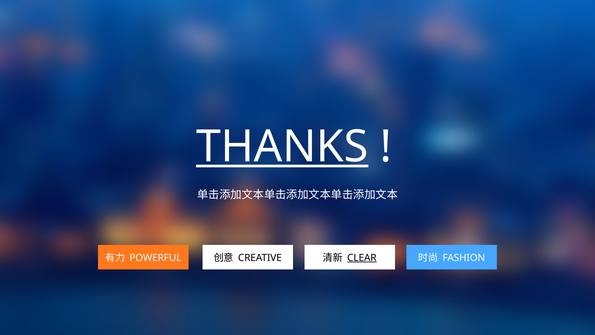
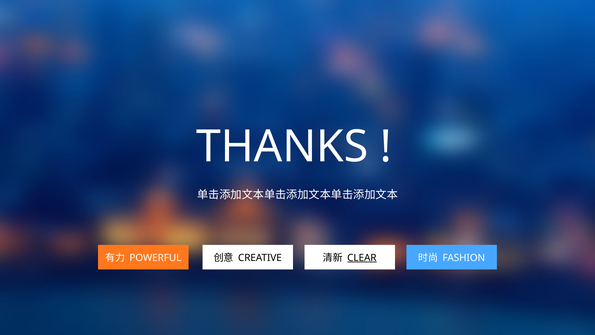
THANKS underline: present -> none
